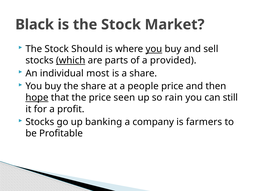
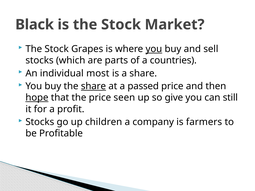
Should: Should -> Grapes
which underline: present -> none
provided: provided -> countries
share at (93, 86) underline: none -> present
people: people -> passed
rain: rain -> give
banking: banking -> children
